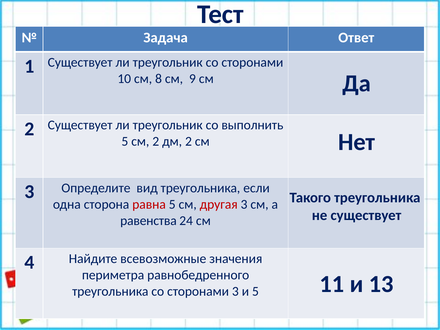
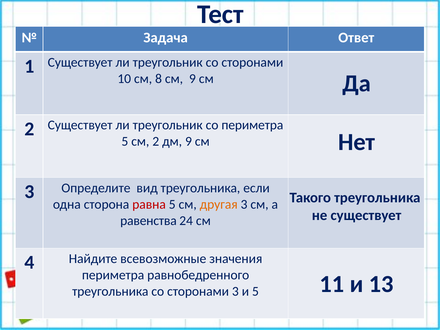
со выполнить: выполнить -> периметра
дм 2: 2 -> 9
другая colour: red -> orange
